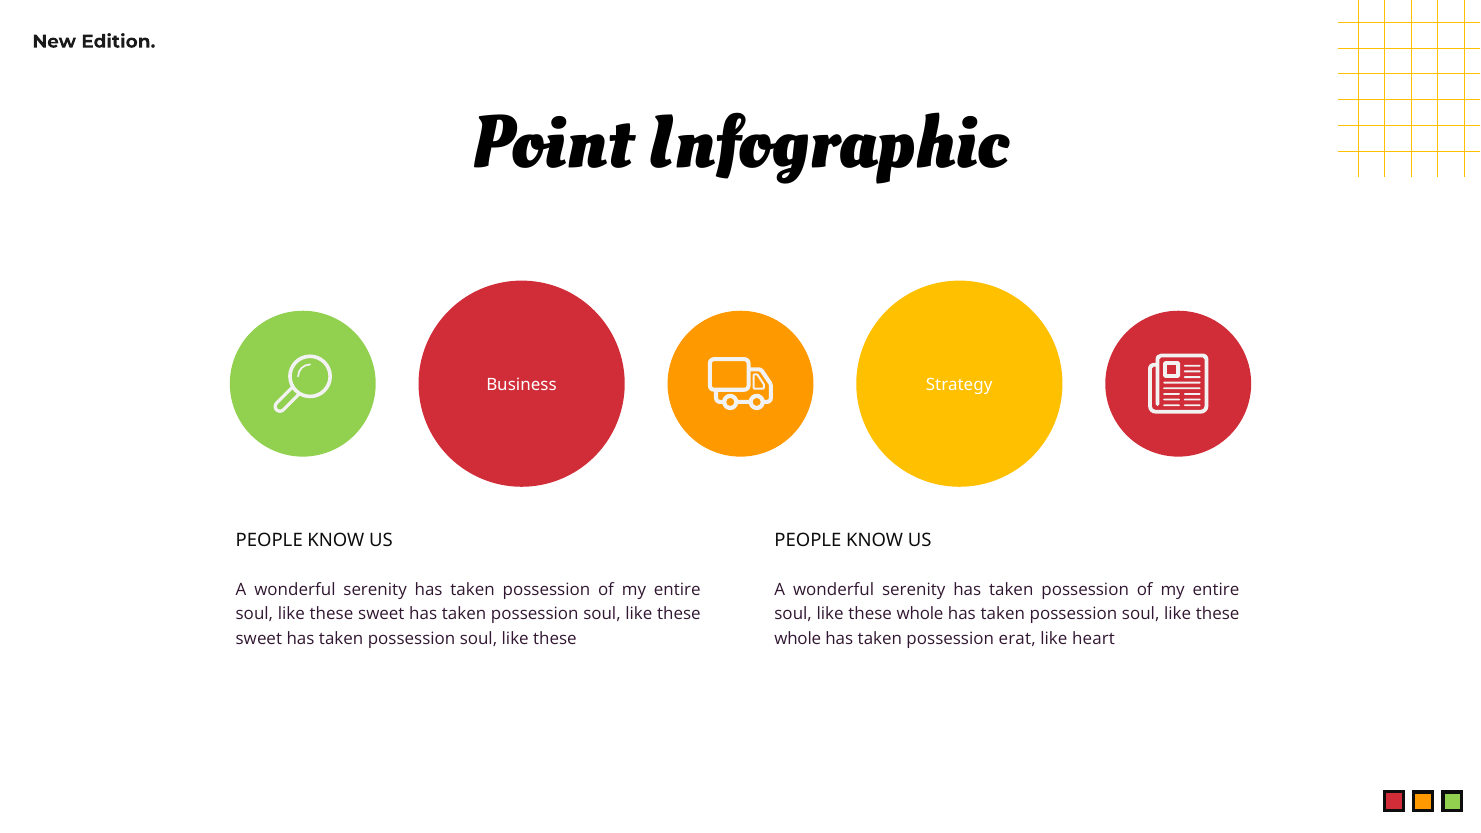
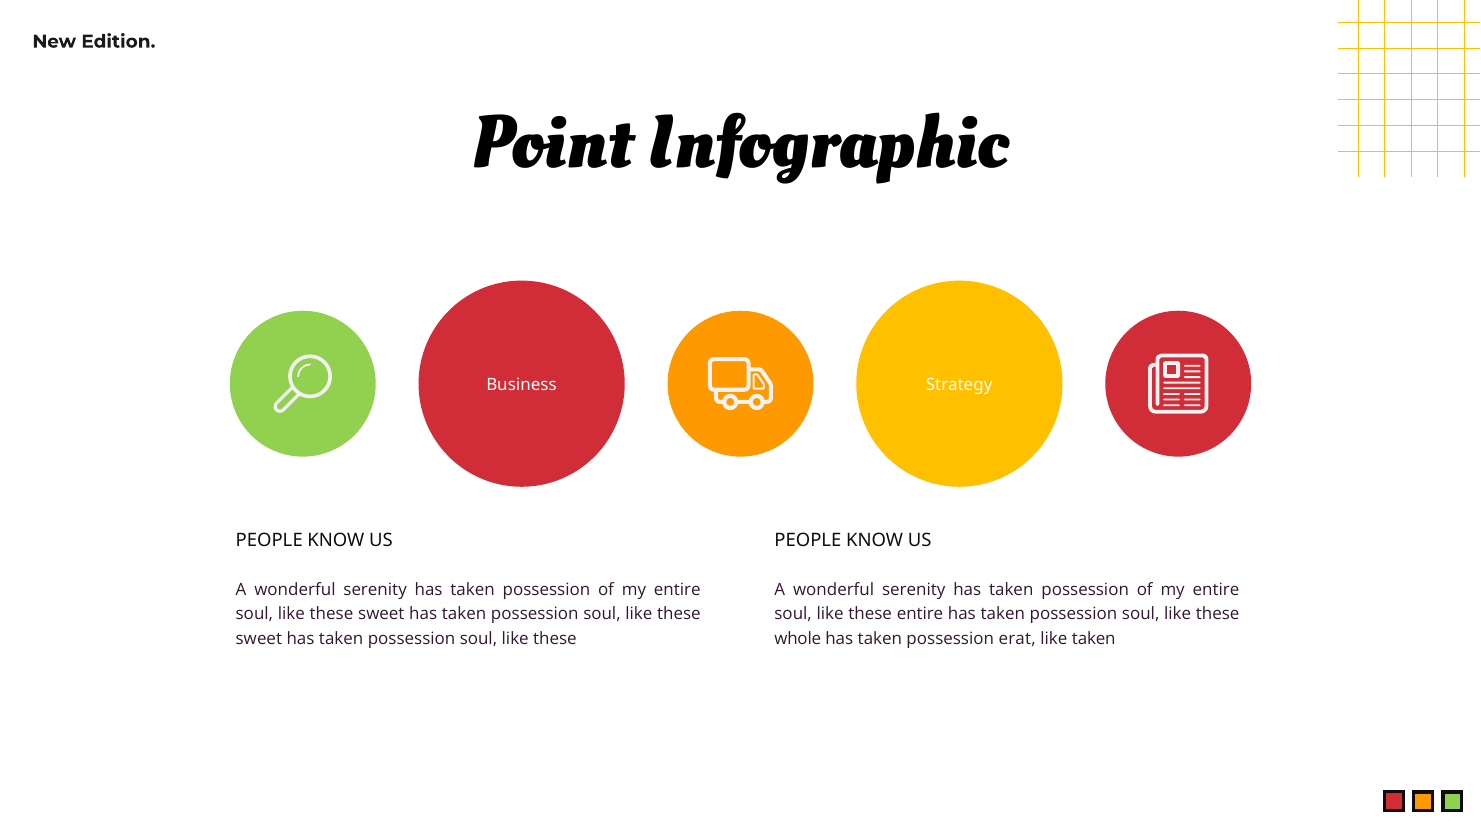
whole at (920, 614): whole -> entire
like heart: heart -> taken
